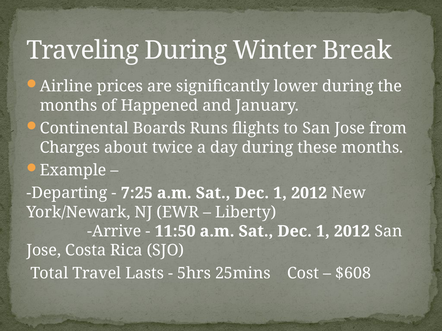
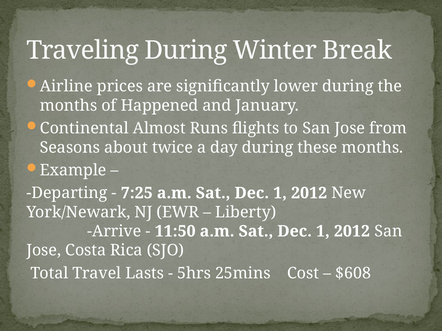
Boards: Boards -> Almost
Charges: Charges -> Seasons
